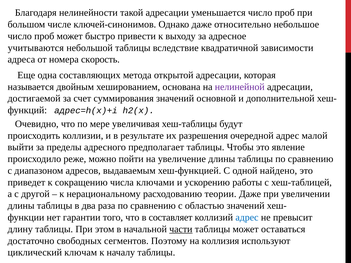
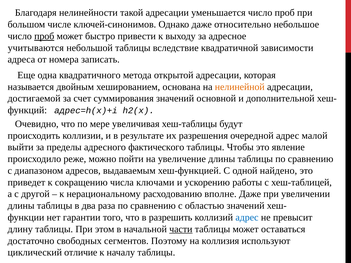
проб at (44, 36) underline: none -> present
скорость: скорость -> записать
составляющих: составляющих -> квадратичного
нелинейной colour: purple -> orange
предполагает: предполагает -> фактического
теории: теории -> вполне
составляет: составляет -> разрешить
ключам: ключам -> отличие
